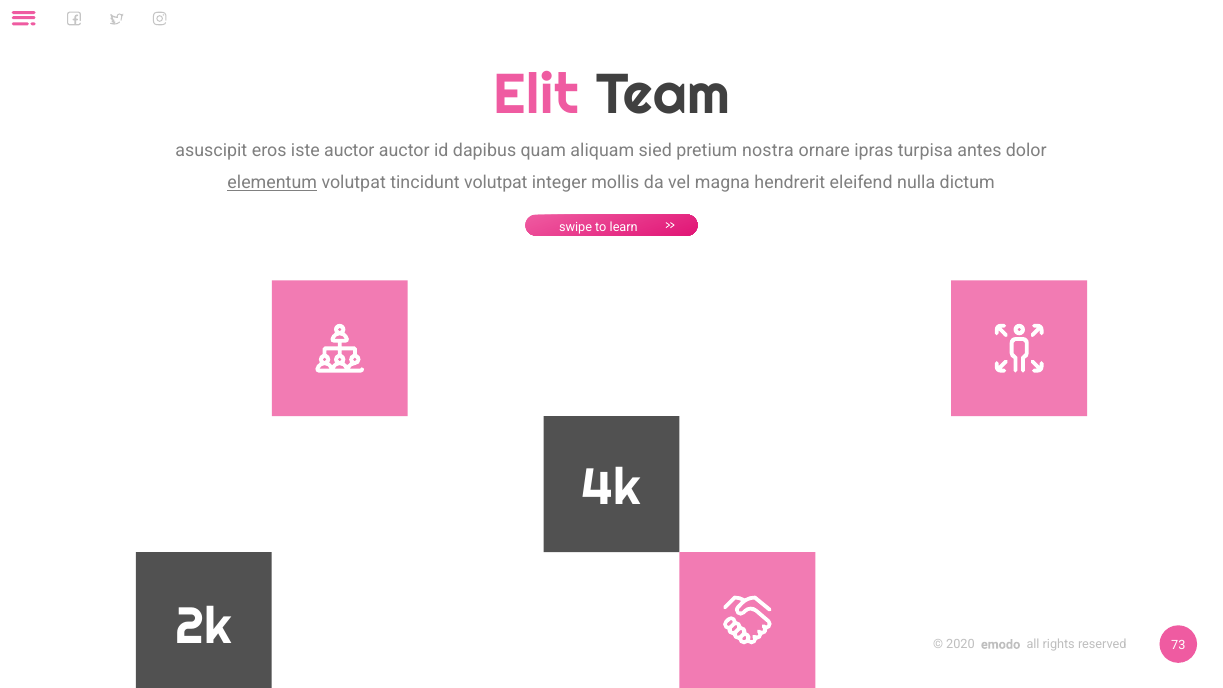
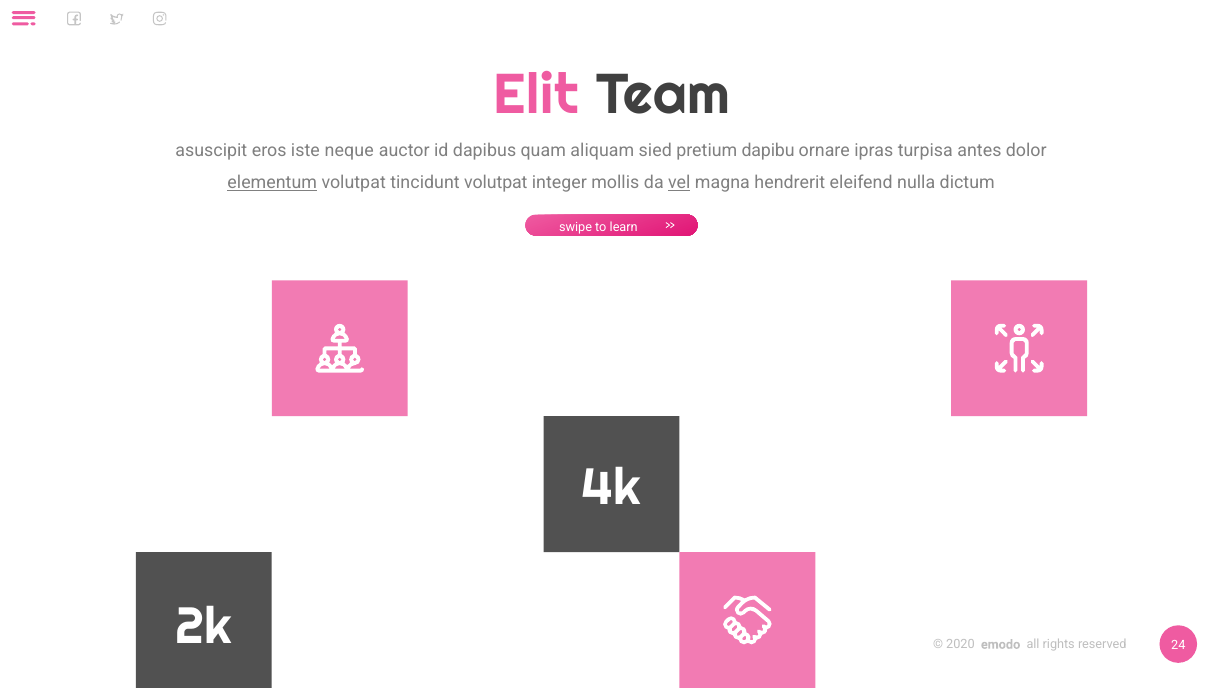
iste auctor: auctor -> neque
nostra: nostra -> dapibu
vel underline: none -> present
73: 73 -> 24
